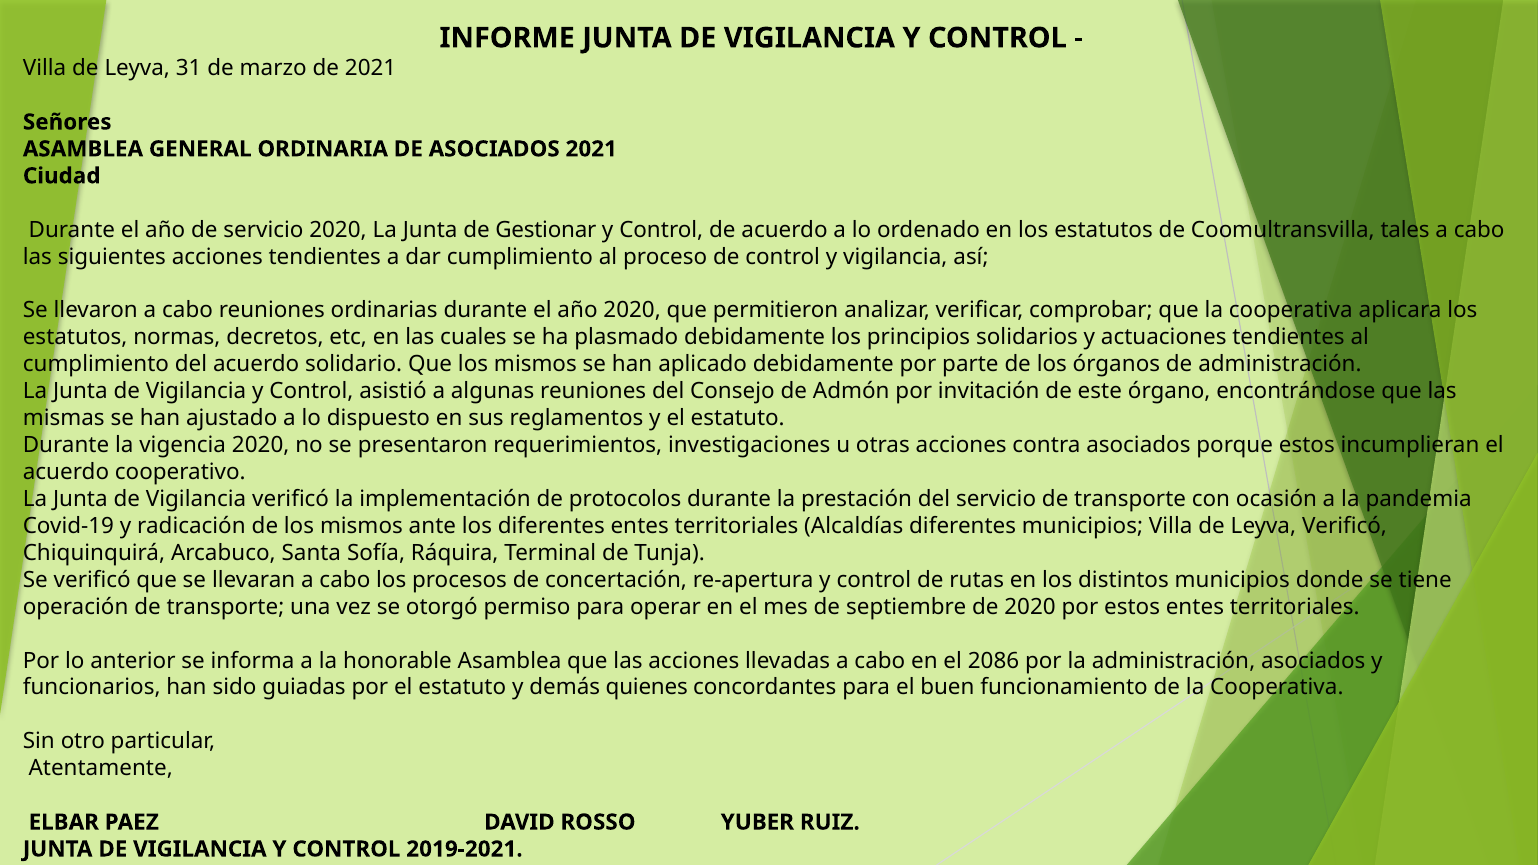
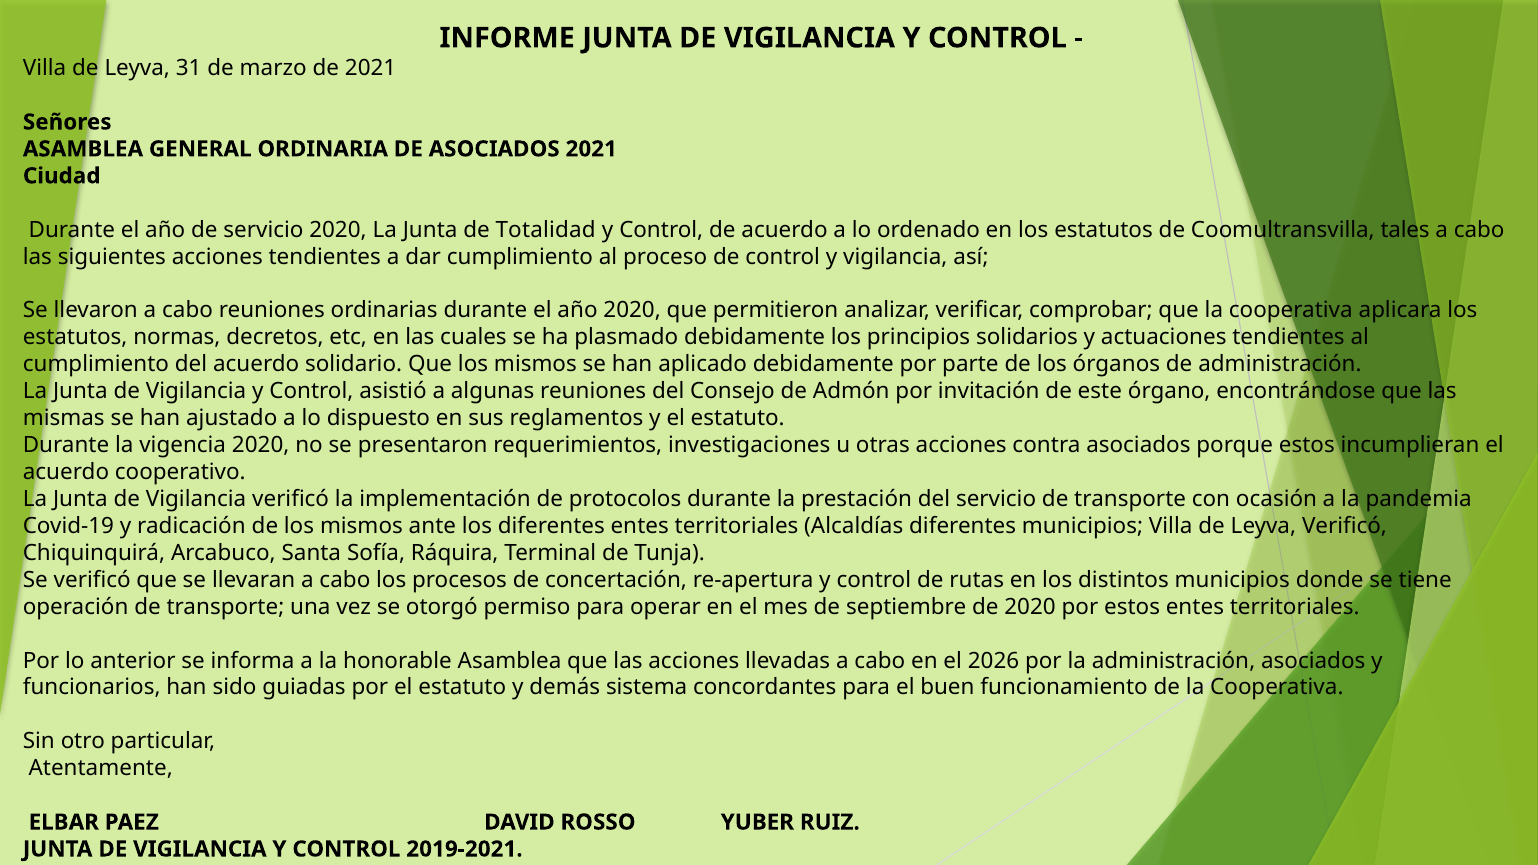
Gestionar: Gestionar -> Totalidad
2086: 2086 -> 2026
quienes: quienes -> sistema
